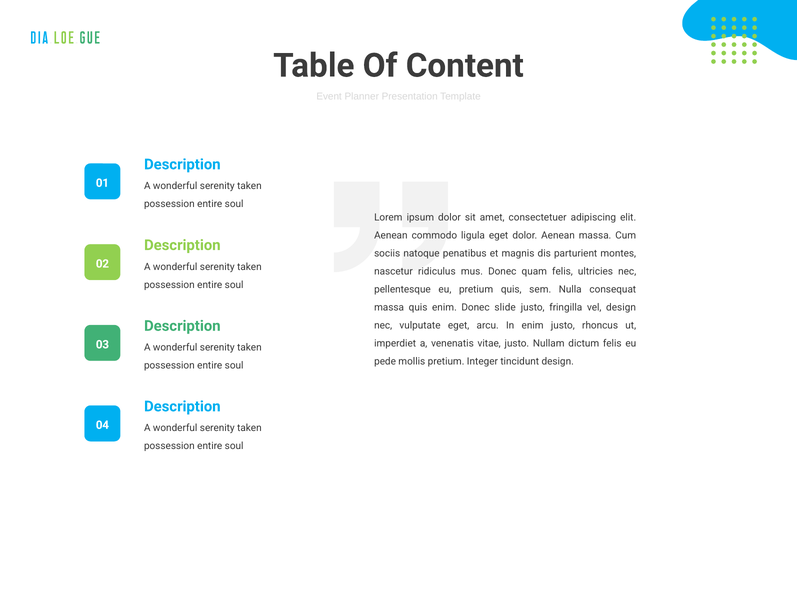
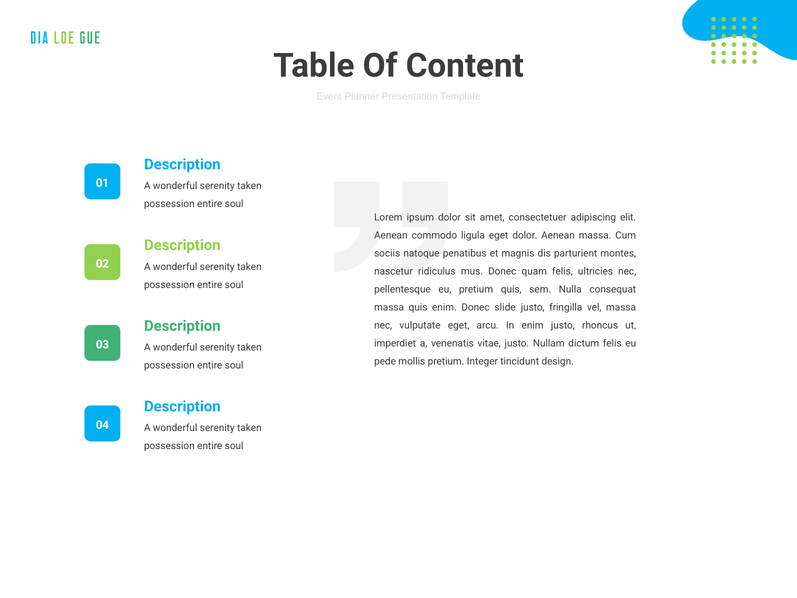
vel design: design -> massa
